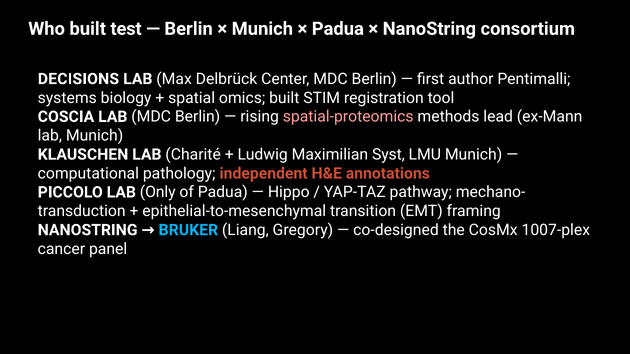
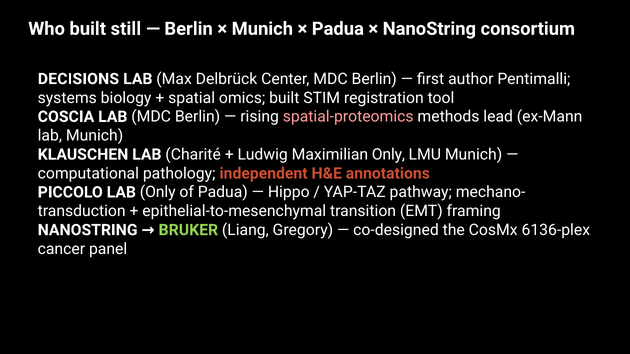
test: test -> still
Maximilian Syst: Syst -> Only
1007-plex: 1007-plex -> 6136-plex
BRUKER colour: light blue -> light green
